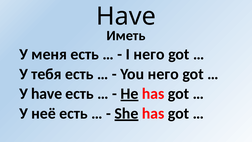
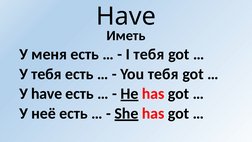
I него: него -> тебя
You него: него -> тебя
